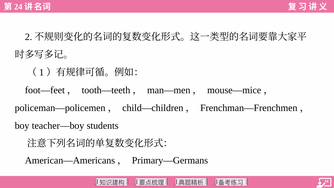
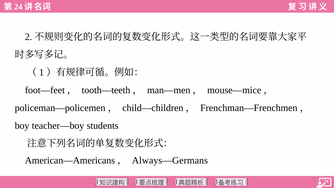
Primary—Germans: Primary—Germans -> Always—Germans
